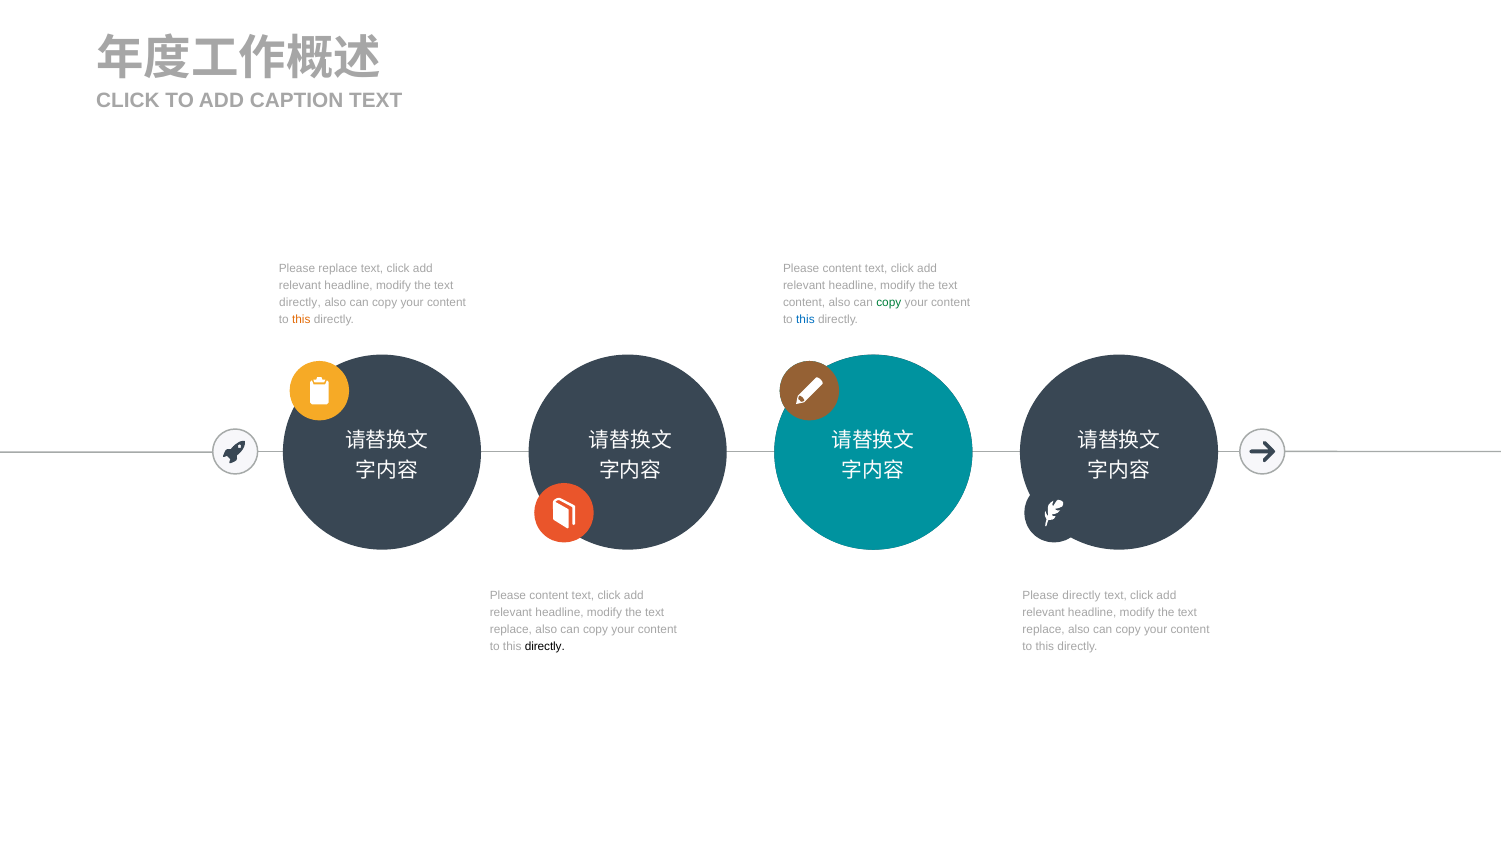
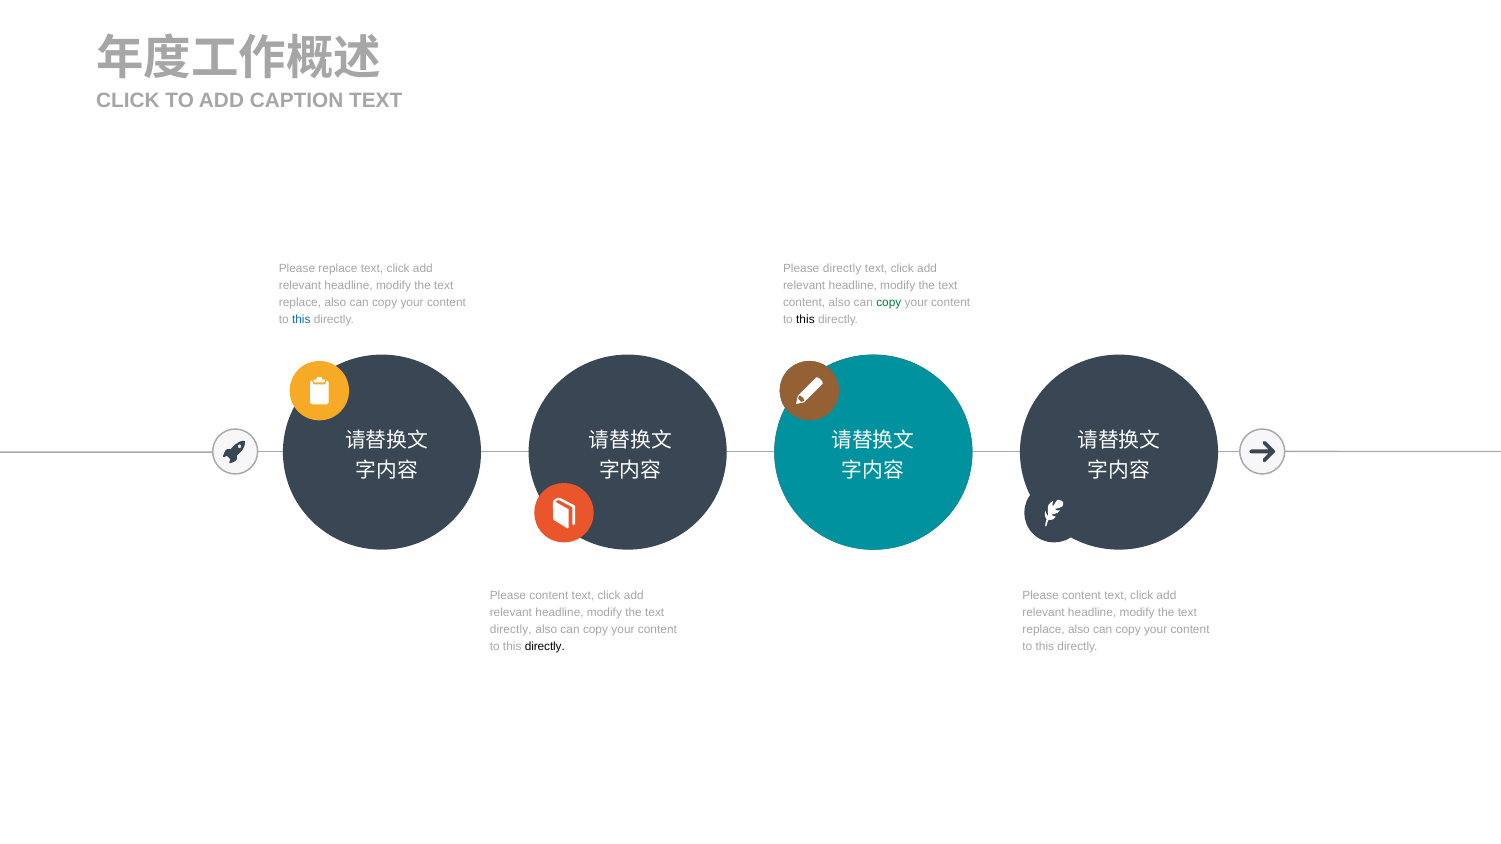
content at (842, 269): content -> directly
directly at (300, 303): directly -> replace
this at (805, 320) colour: blue -> black
this at (301, 320) colour: orange -> blue
directly at (1081, 596): directly -> content
replace at (511, 630): replace -> directly
